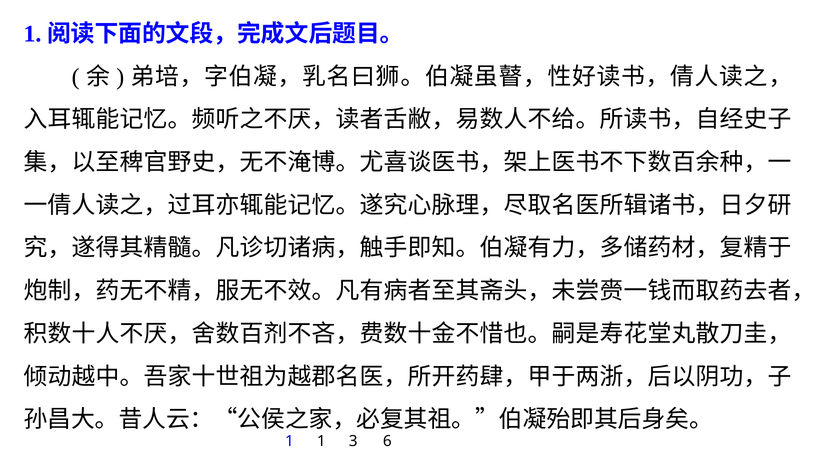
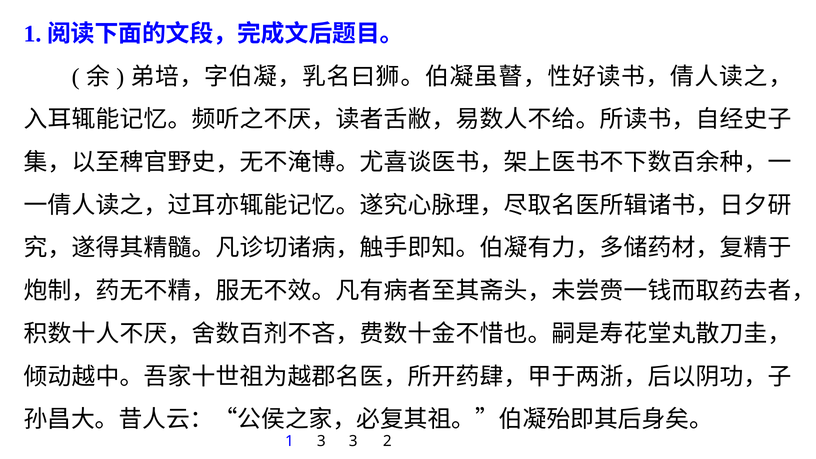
1 1: 1 -> 3
6: 6 -> 2
